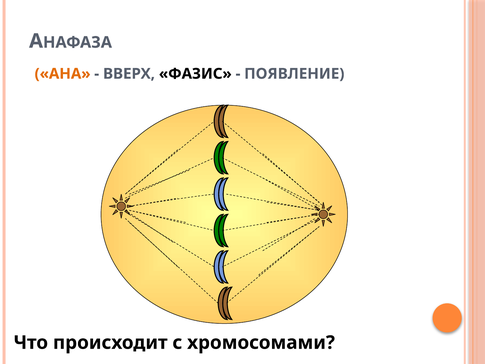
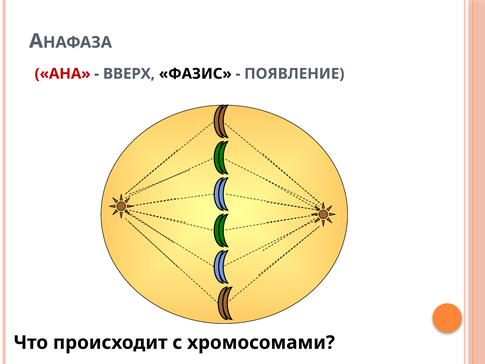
АНА colour: orange -> red
